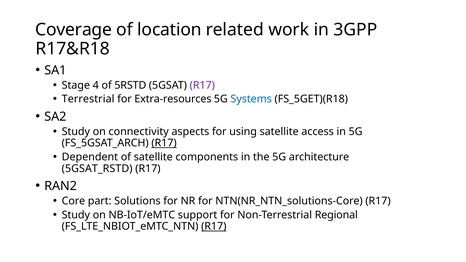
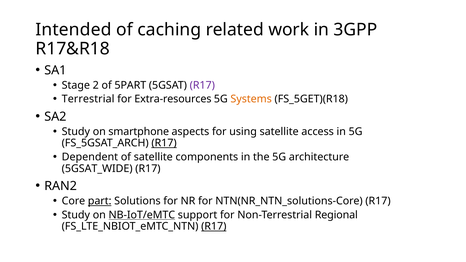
Coverage: Coverage -> Intended
location: location -> caching
4: 4 -> 2
5RSTD: 5RSTD -> 5PART
Systems colour: blue -> orange
connectivity: connectivity -> smartphone
5GSAT_RSTD: 5GSAT_RSTD -> 5GSAT_WIDE
part underline: none -> present
NB-IoT/eMTC underline: none -> present
